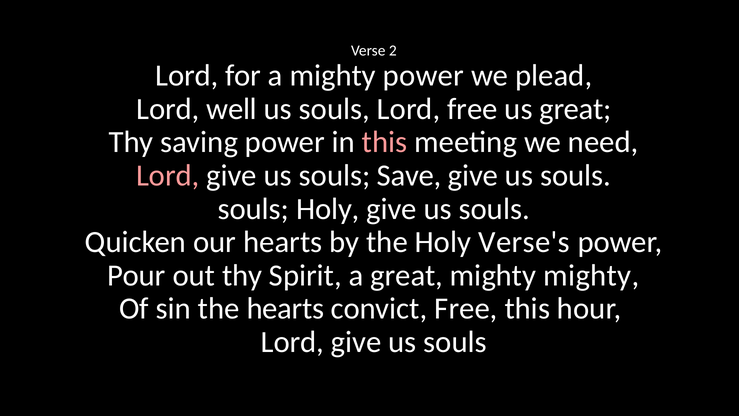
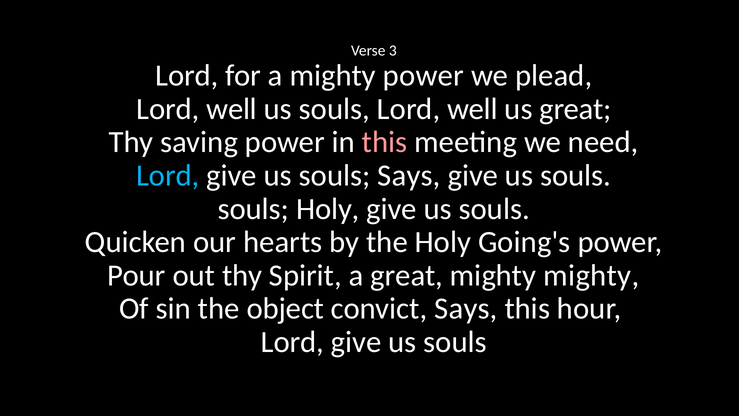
2: 2 -> 3
souls Lord free: free -> well
Lord at (168, 175) colour: pink -> light blue
souls Save: Save -> Says
Verse's: Verse's -> Going's
the hearts: hearts -> object
convict Free: Free -> Says
